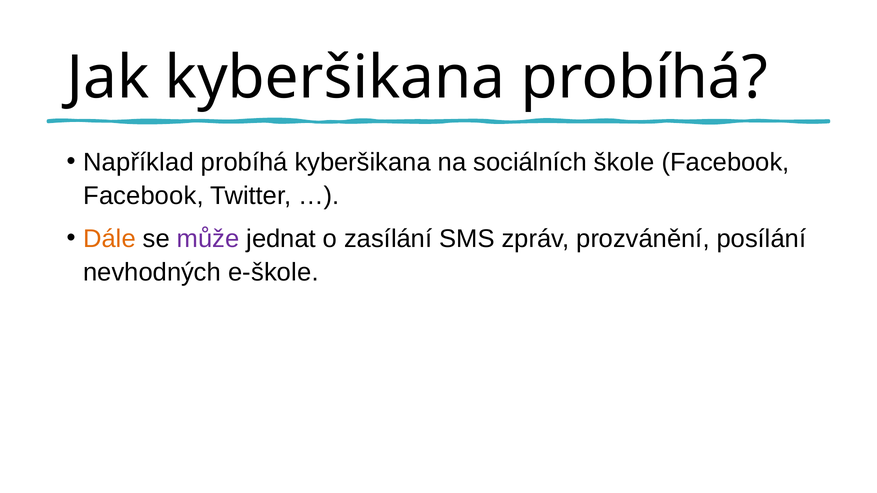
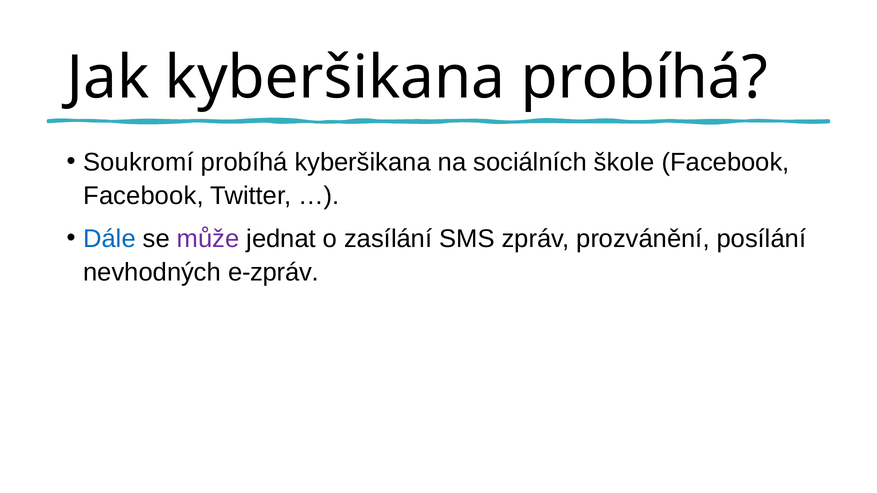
Například: Například -> Soukromí
Dále colour: orange -> blue
e-škole: e-škole -> e-zpráv
